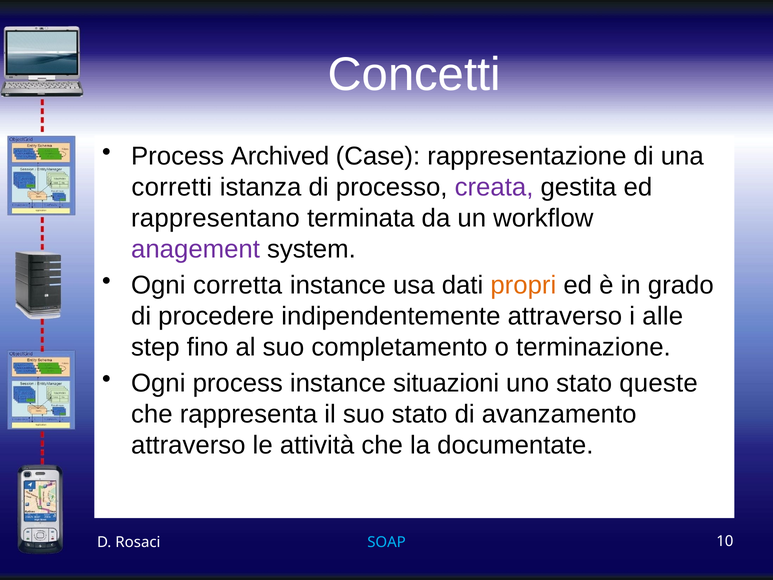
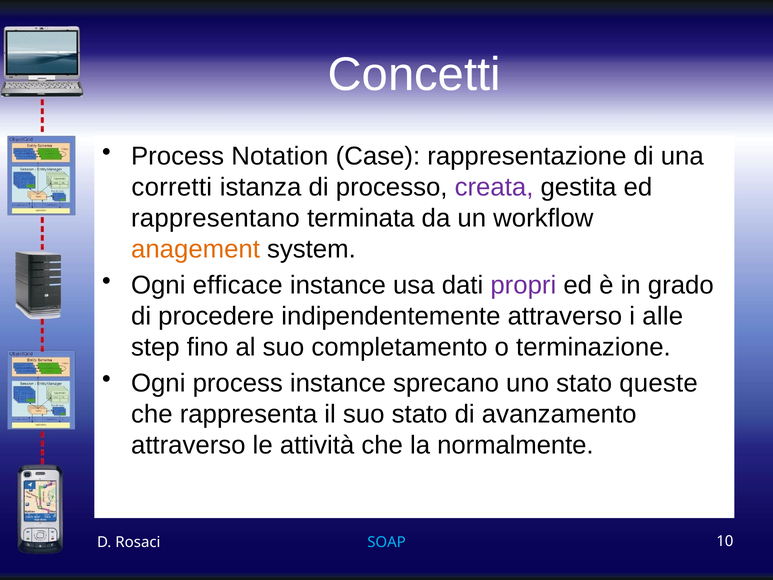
Archived: Archived -> Notation
anagement colour: purple -> orange
corretta: corretta -> efficace
propri colour: orange -> purple
situazioni: situazioni -> sprecano
documentate: documentate -> normalmente
